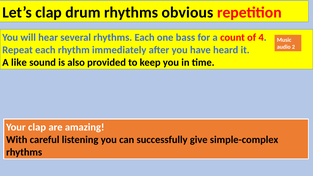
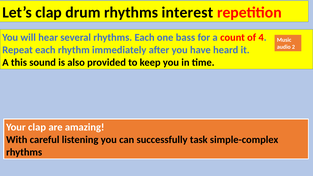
obvious: obvious -> interest
like: like -> this
give: give -> task
